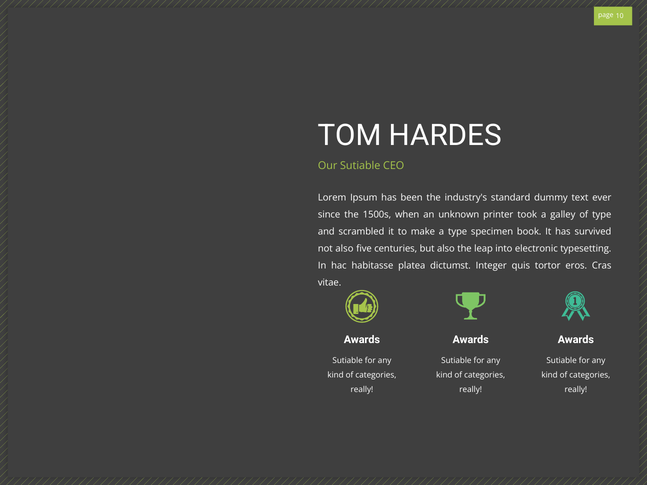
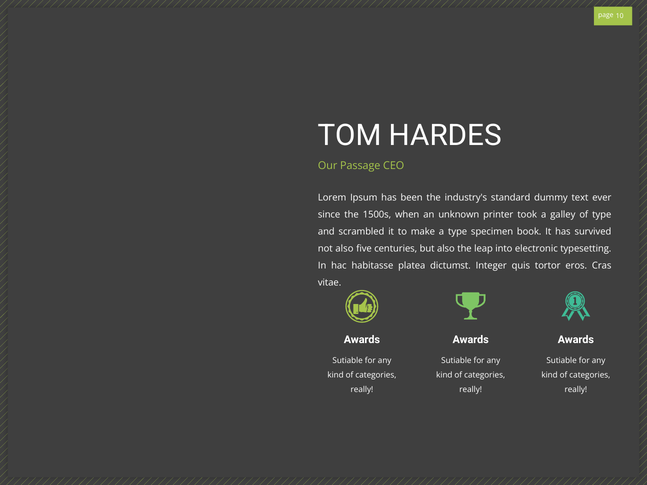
Our Sutiable: Sutiable -> Passage
